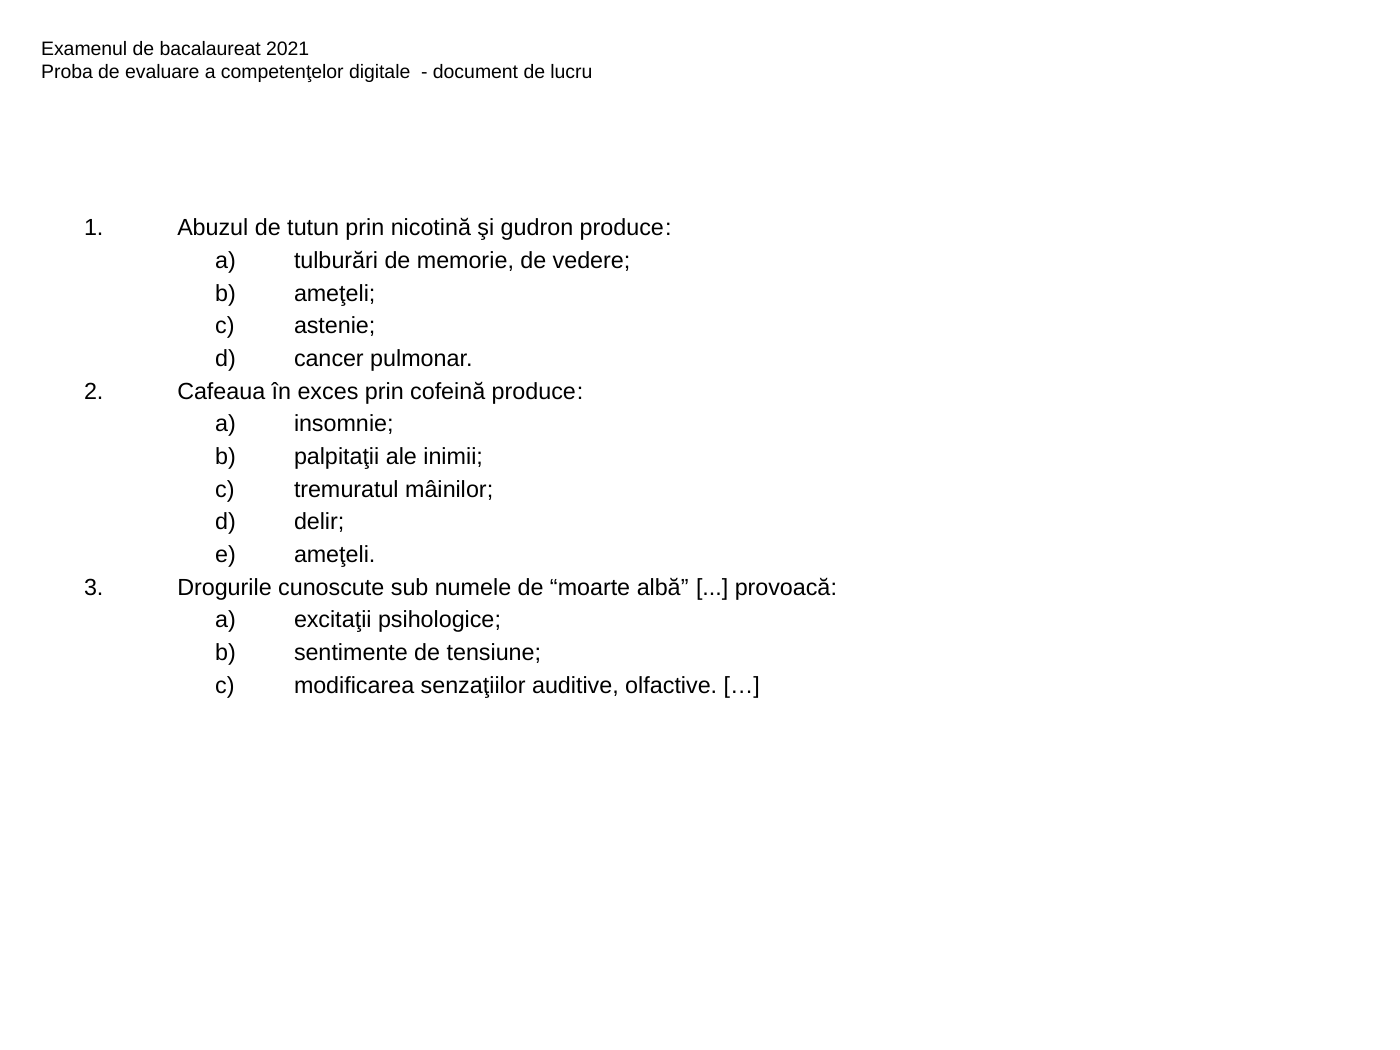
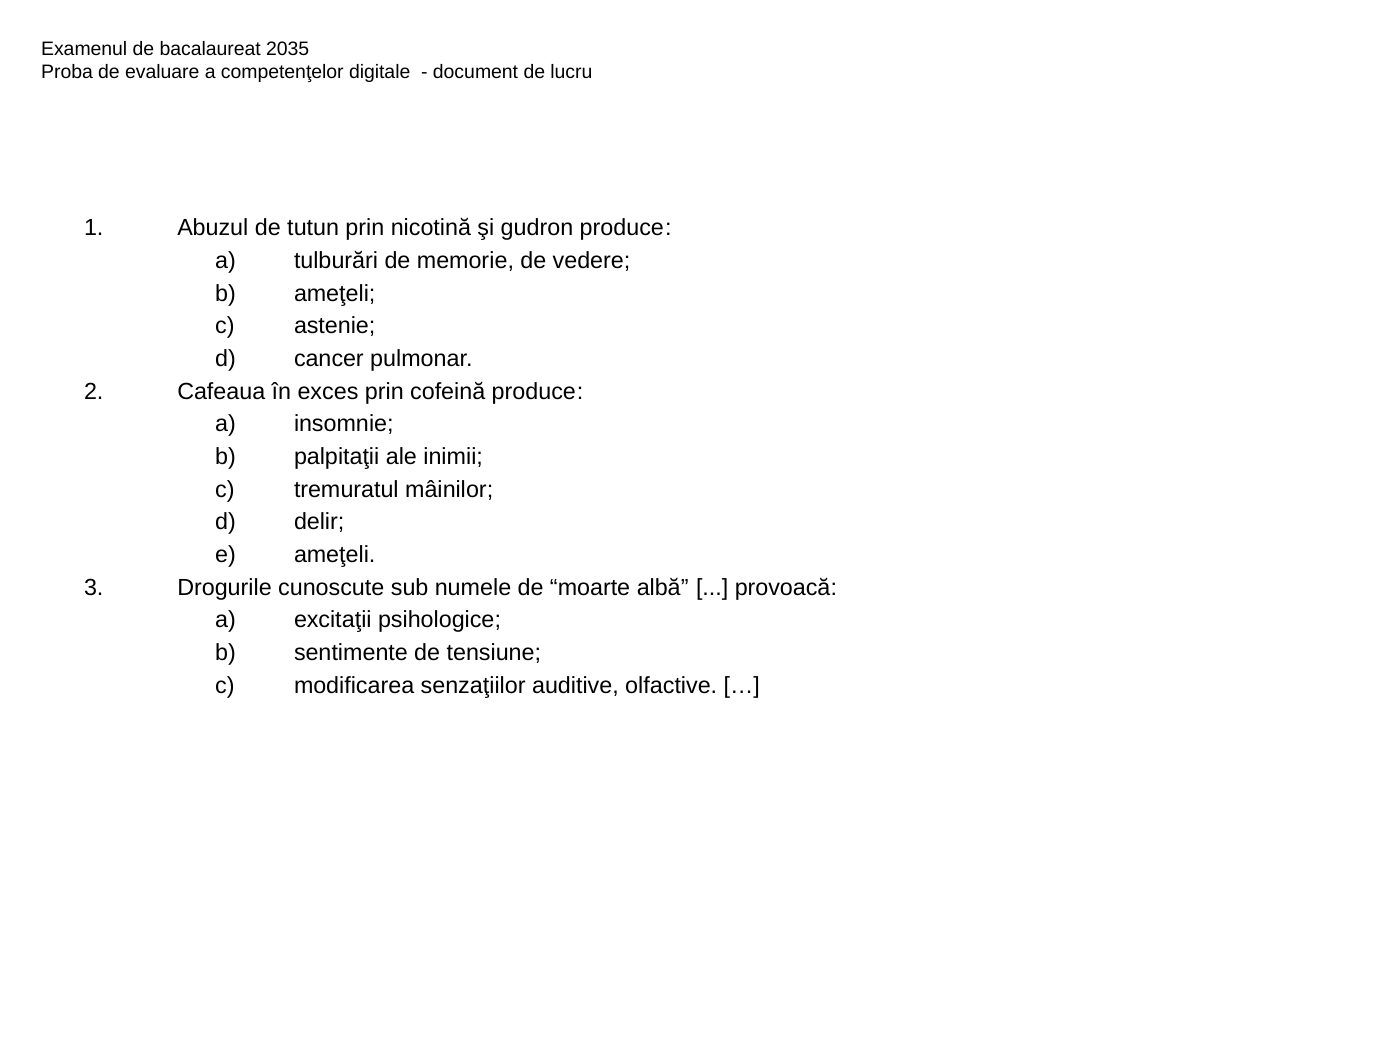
2021: 2021 -> 2035
